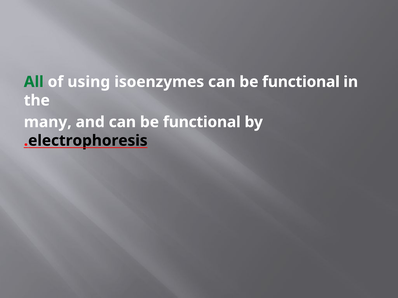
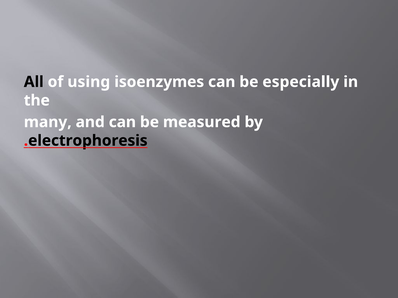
All colour: green -> black
isoenzymes can be functional: functional -> especially
and can be functional: functional -> measured
